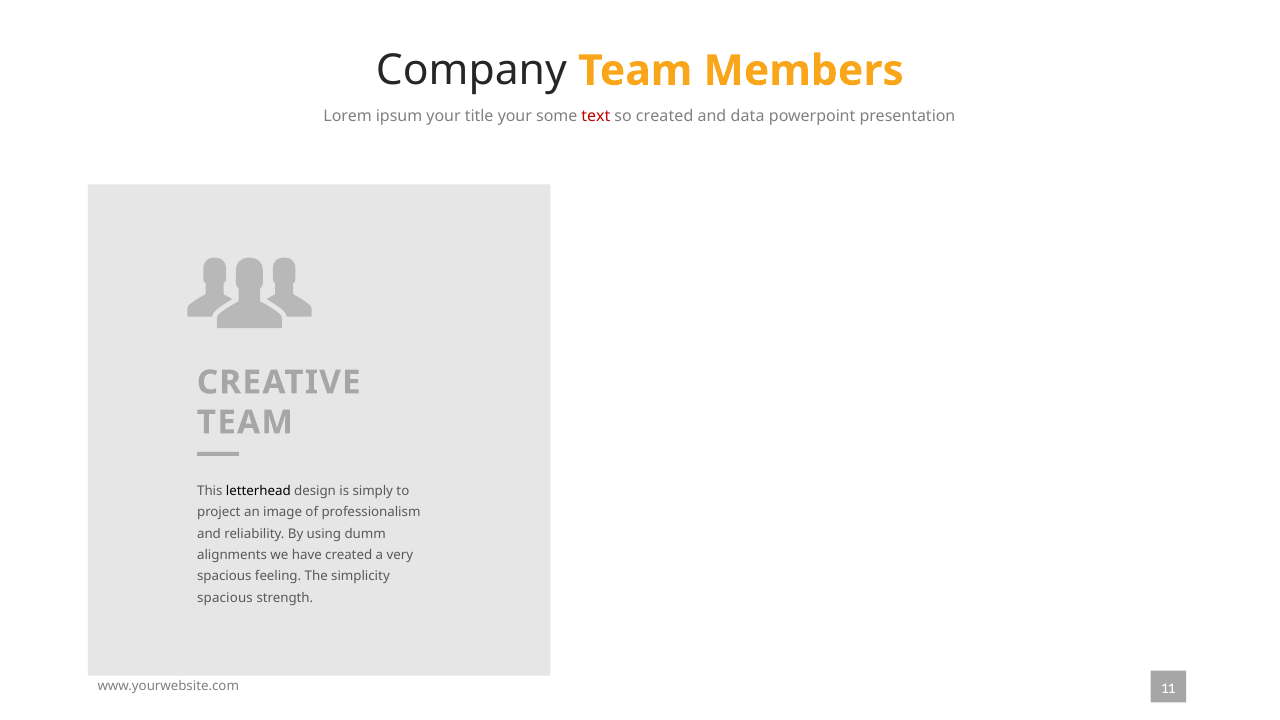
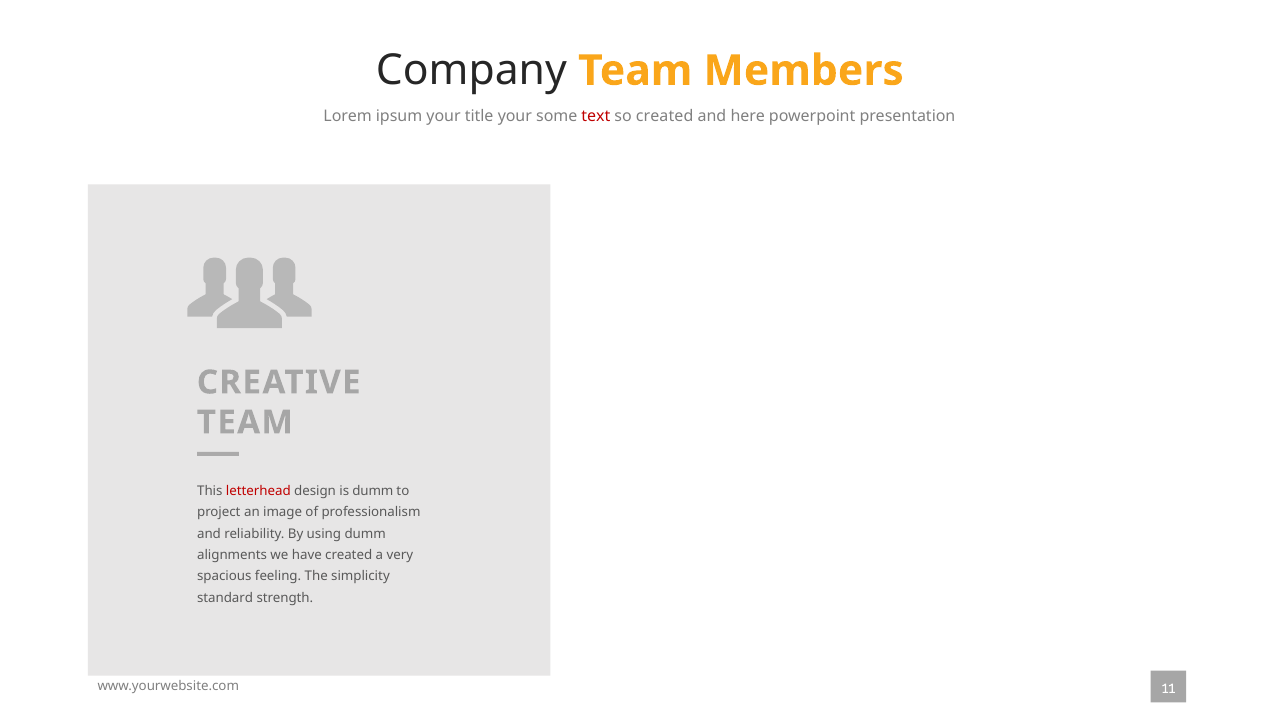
data: data -> here
letterhead colour: black -> red
is simply: simply -> dumm
spacious at (225, 598): spacious -> standard
